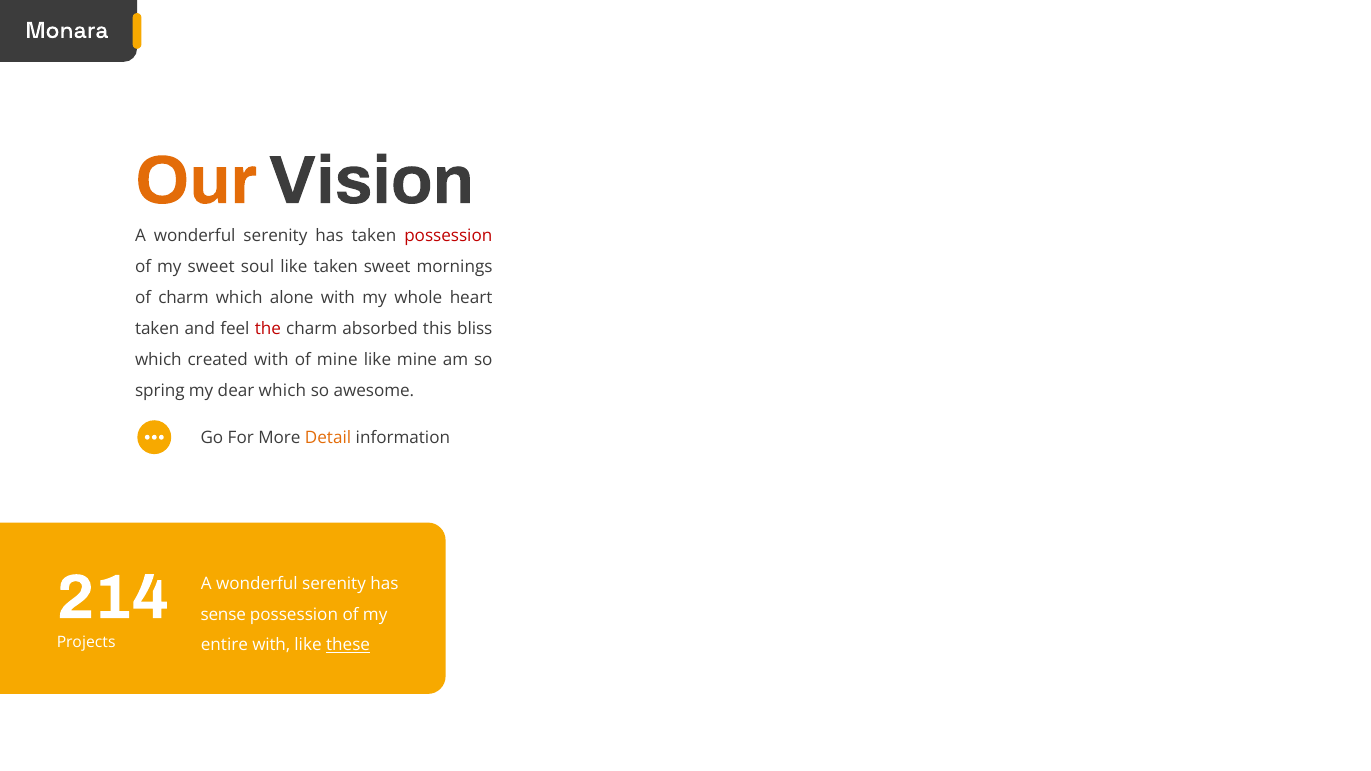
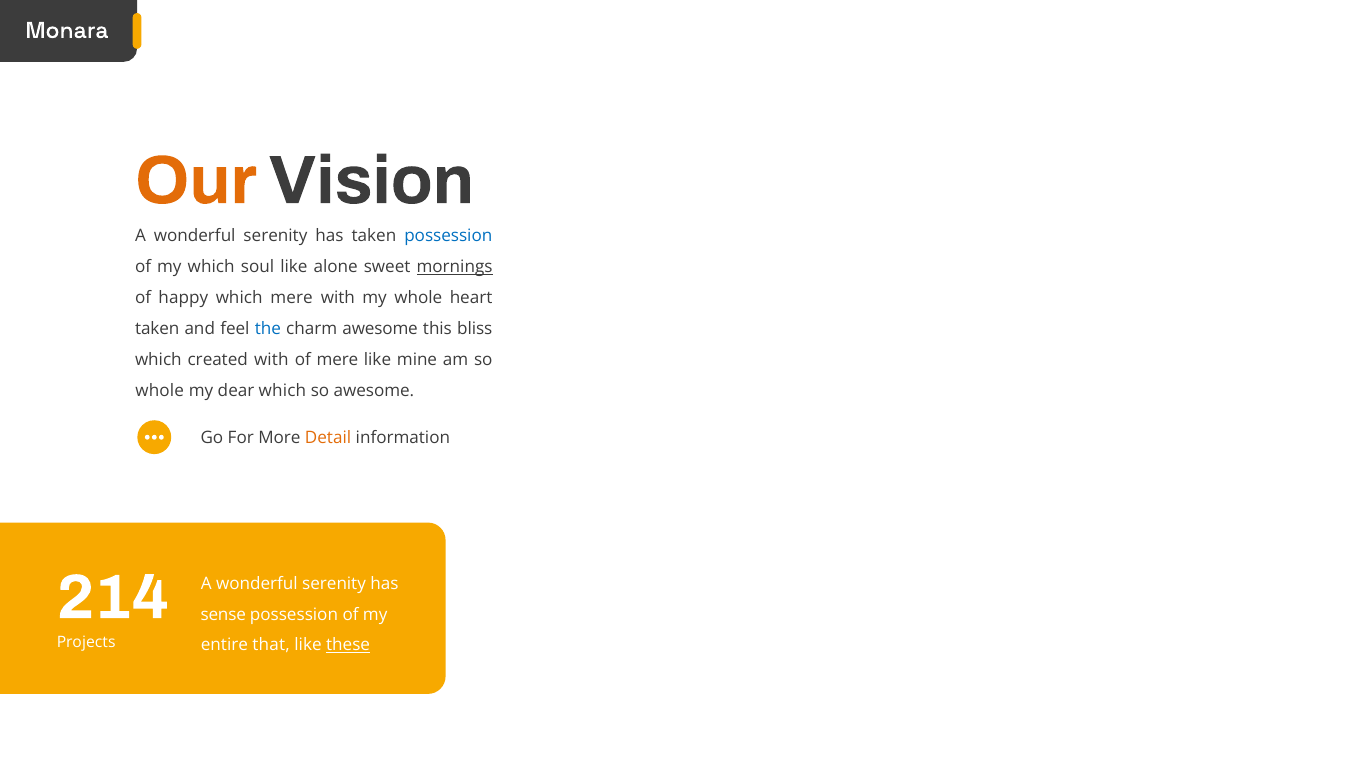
possession at (448, 236) colour: red -> blue
my sweet: sweet -> which
like taken: taken -> alone
mornings underline: none -> present
of charm: charm -> happy
which alone: alone -> mere
the colour: red -> blue
charm absorbed: absorbed -> awesome
of mine: mine -> mere
spring at (160, 391): spring -> whole
entire with: with -> that
